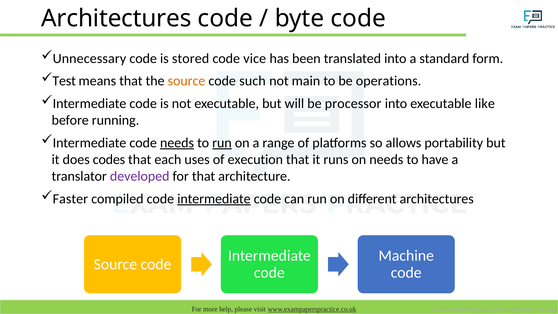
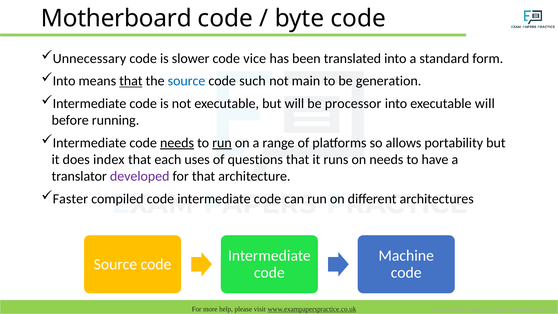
Architectures at (116, 18): Architectures -> Motherboard
stored: stored -> slower
Test at (64, 81): Test -> Into
that at (131, 81) underline: none -> present
source at (187, 81) colour: orange -> blue
operations: operations -> generation
executable like: like -> will
codes: codes -> index
execution: execution -> questions
intermediate at (214, 199) underline: present -> none
